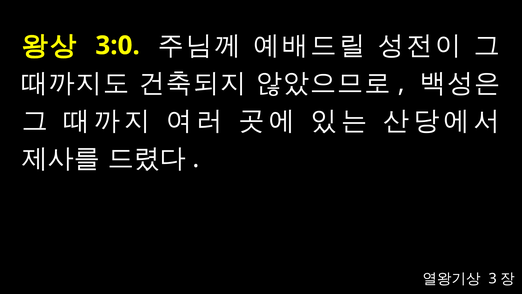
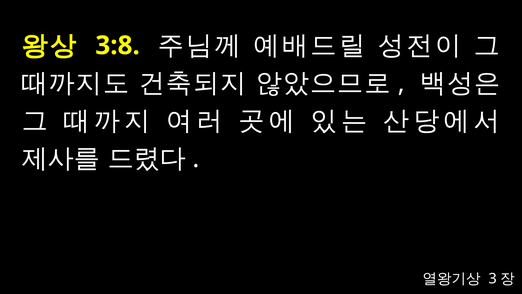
3:0: 3:0 -> 3:8
